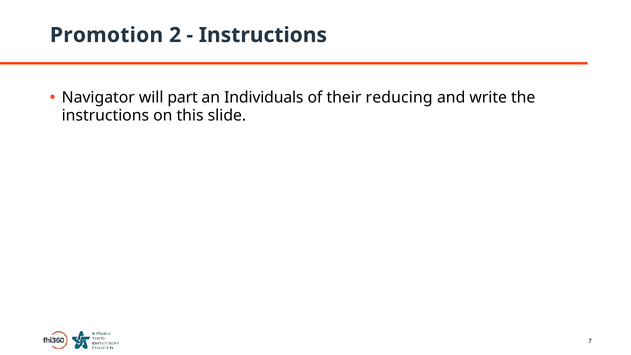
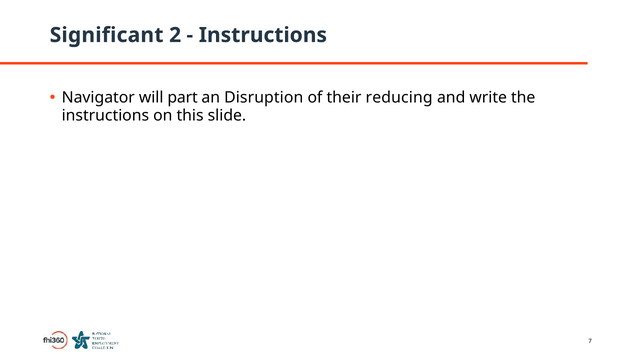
Promotion: Promotion -> Significant
Individuals: Individuals -> Disruption
